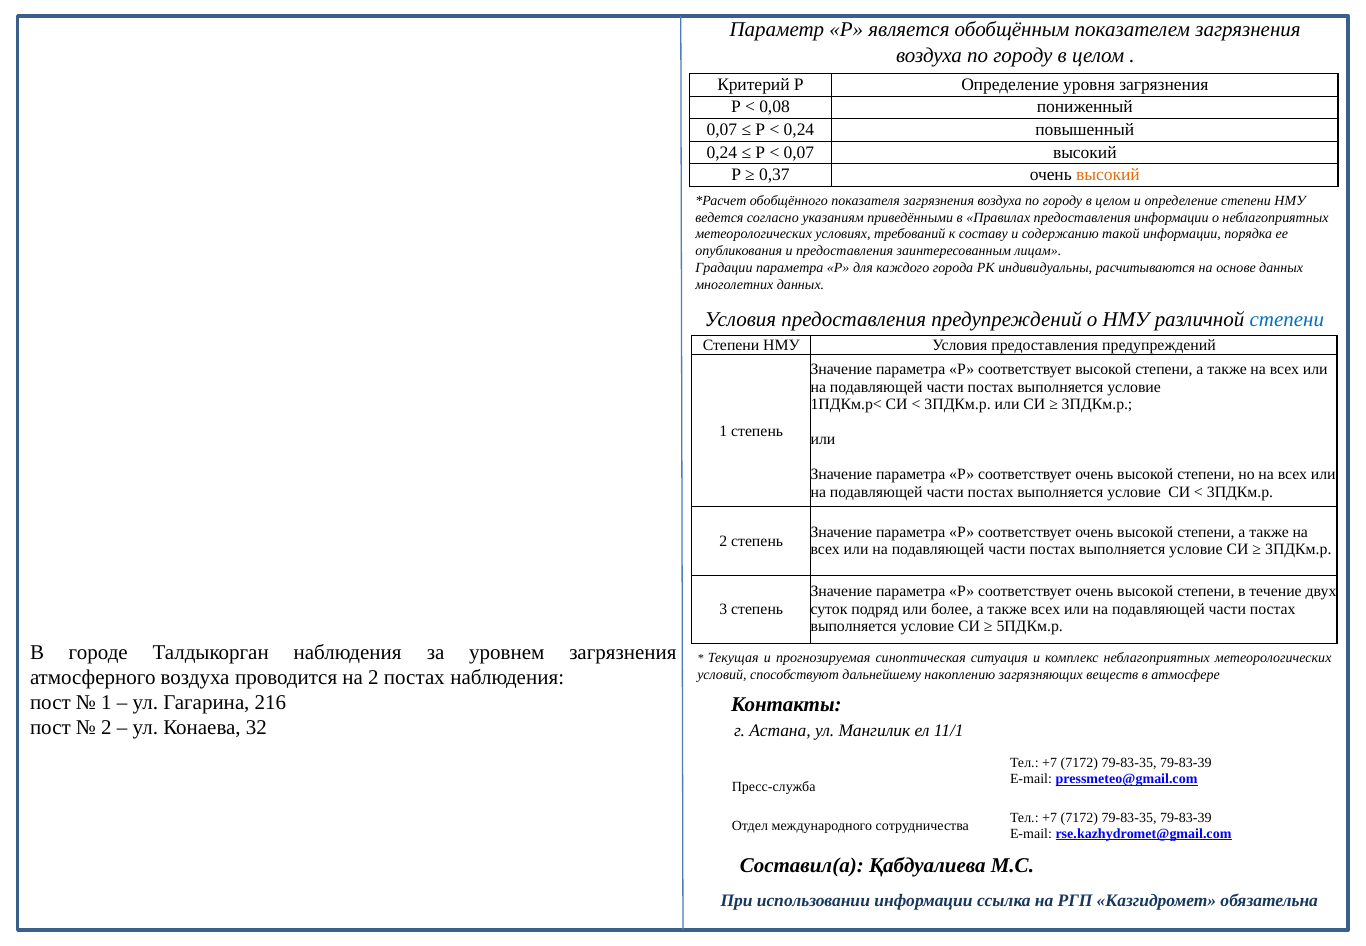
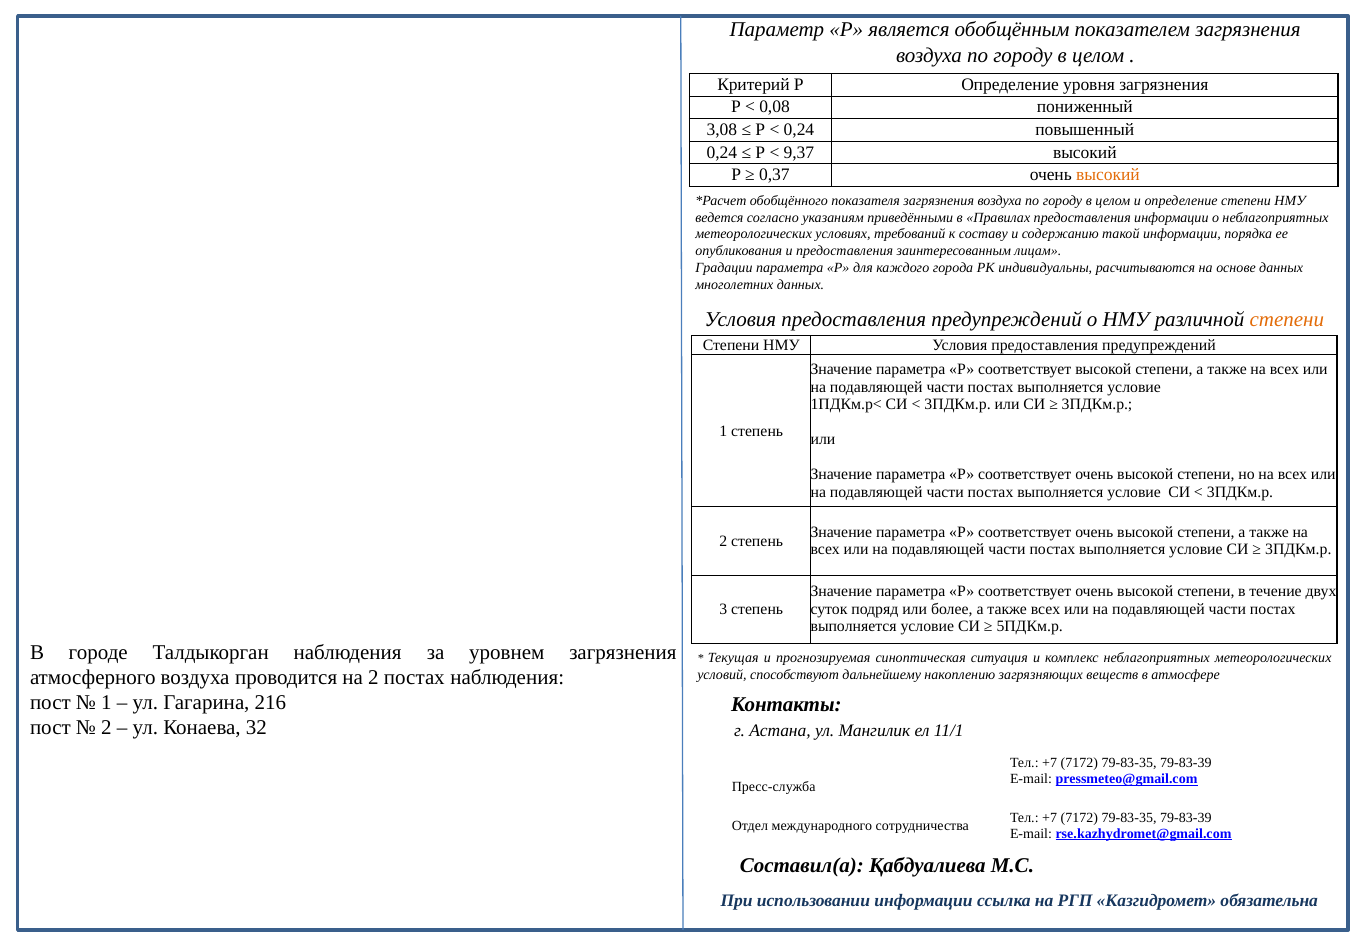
0,07 at (722, 130): 0,07 -> 3,08
0,07 at (799, 152): 0,07 -> 9,37
степени at (1287, 320) colour: blue -> orange
